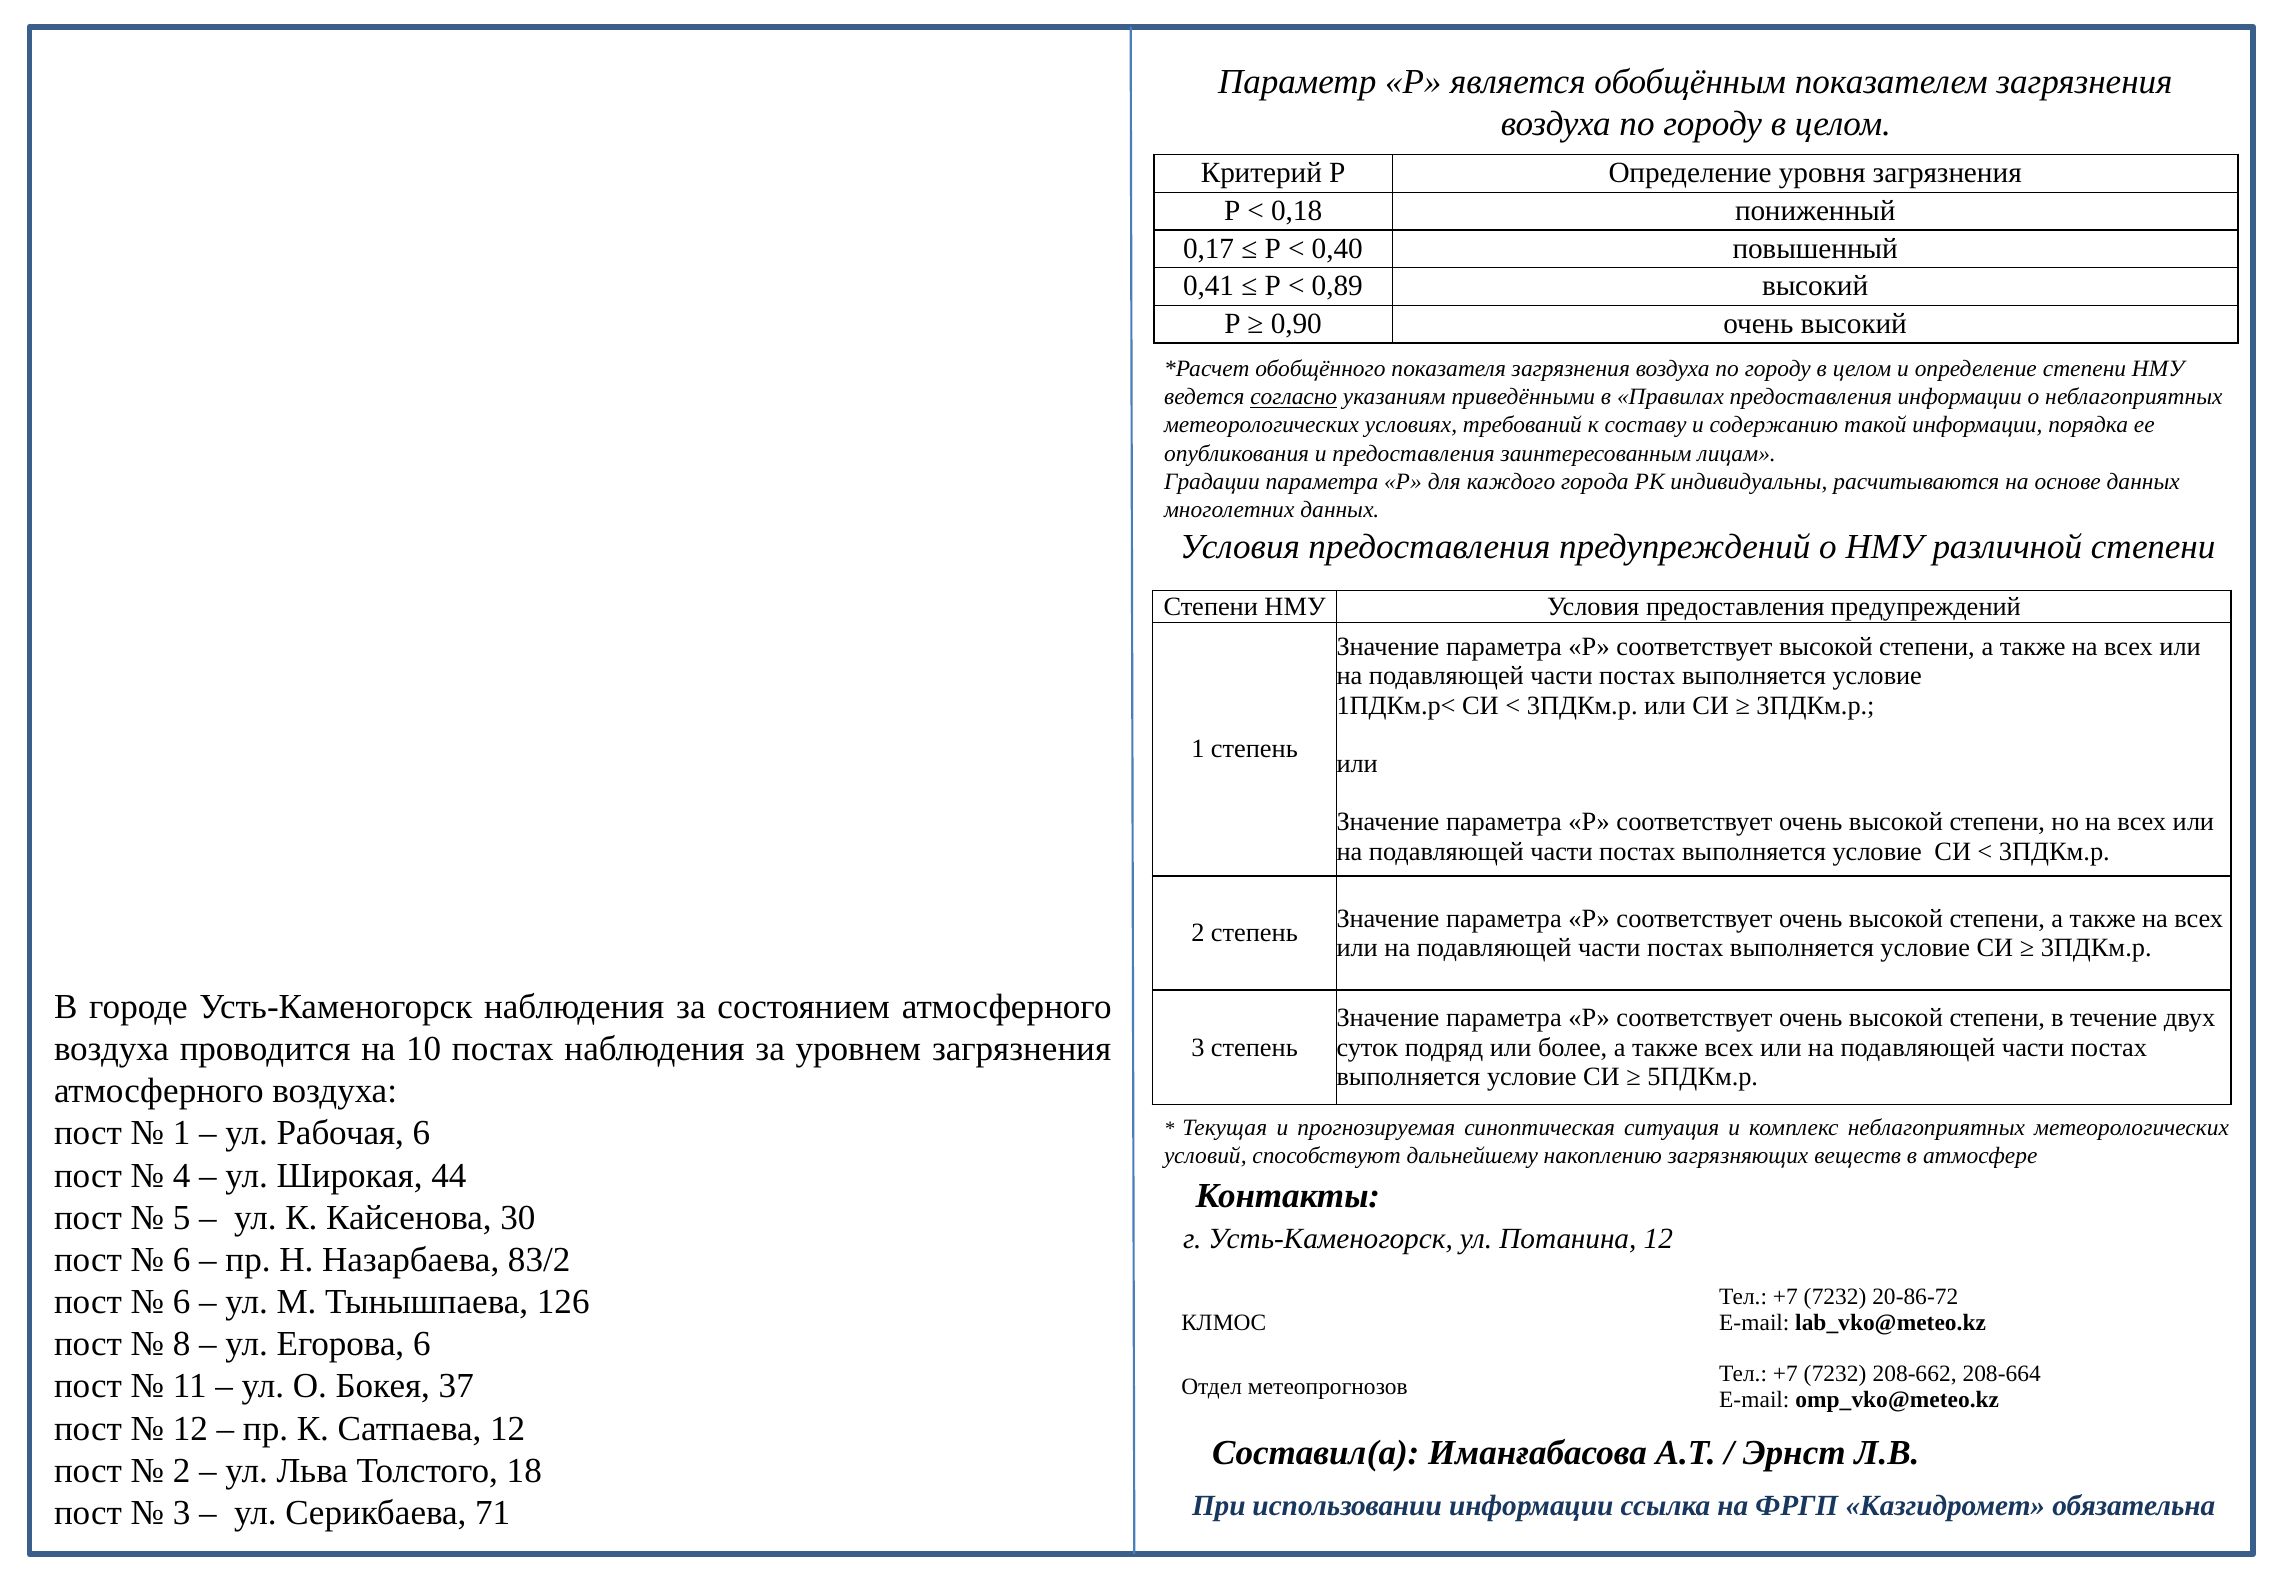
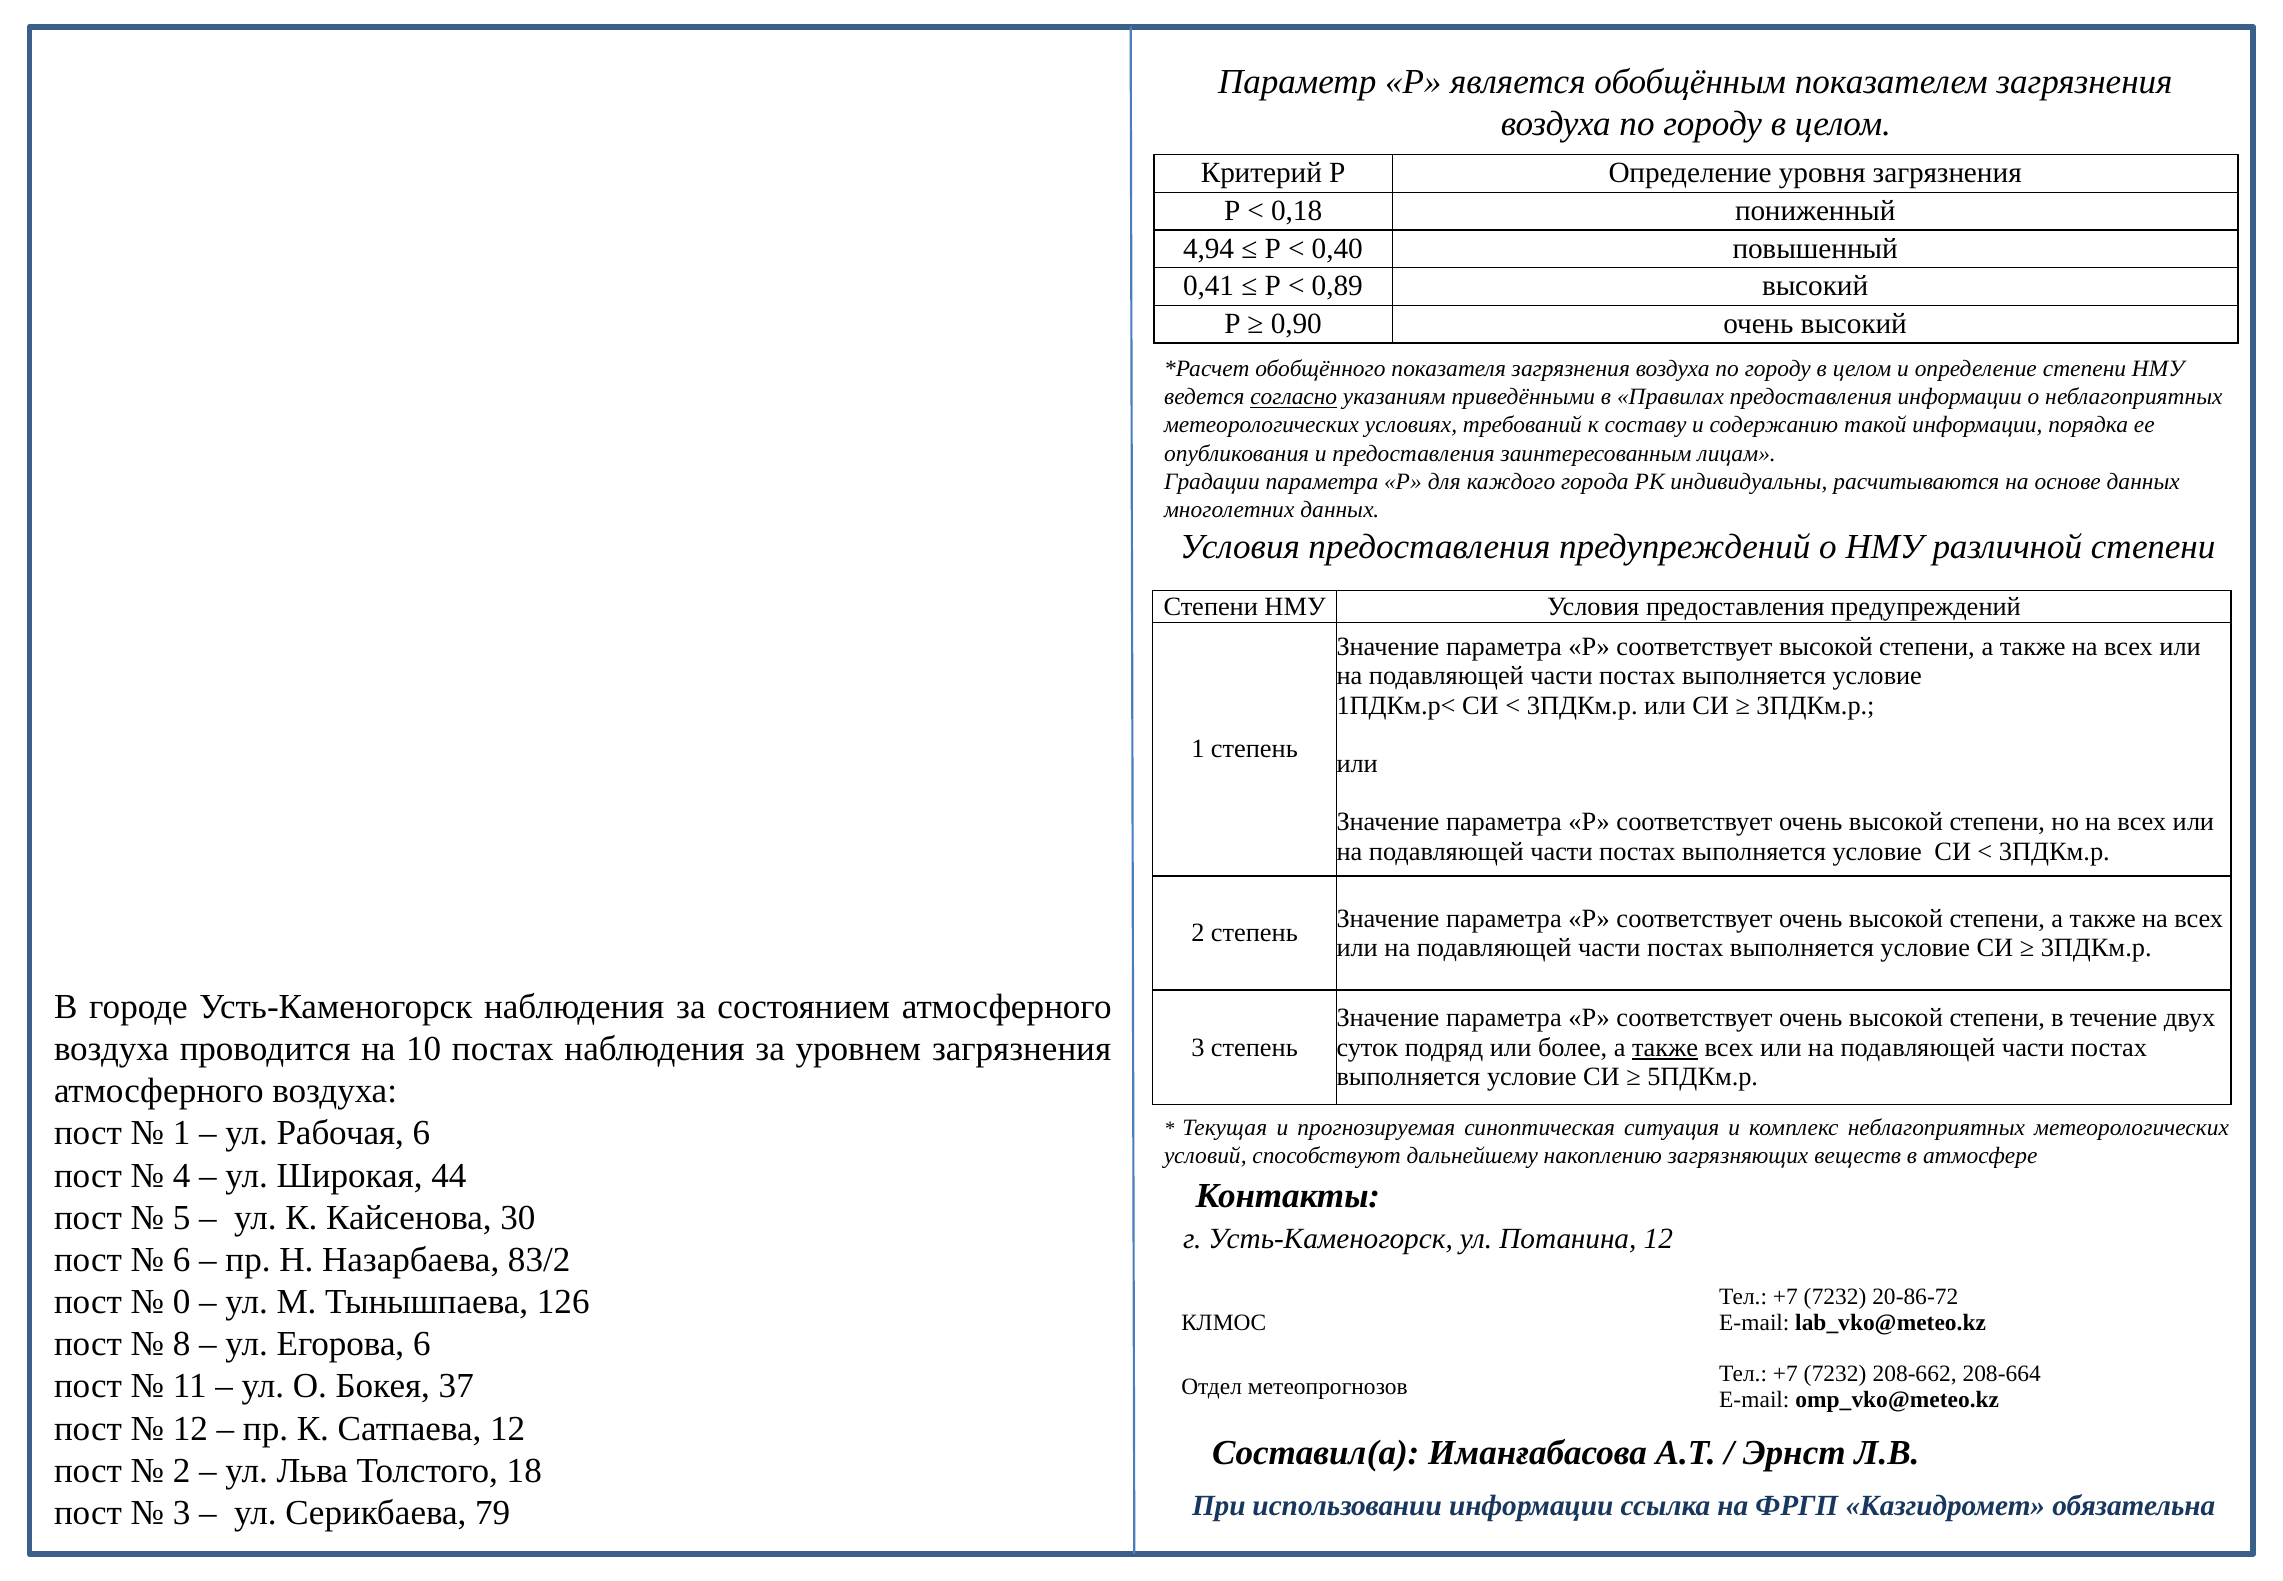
0,17: 0,17 -> 4,94
также at (1665, 1047) underline: none -> present
6 at (182, 1302): 6 -> 0
71: 71 -> 79
